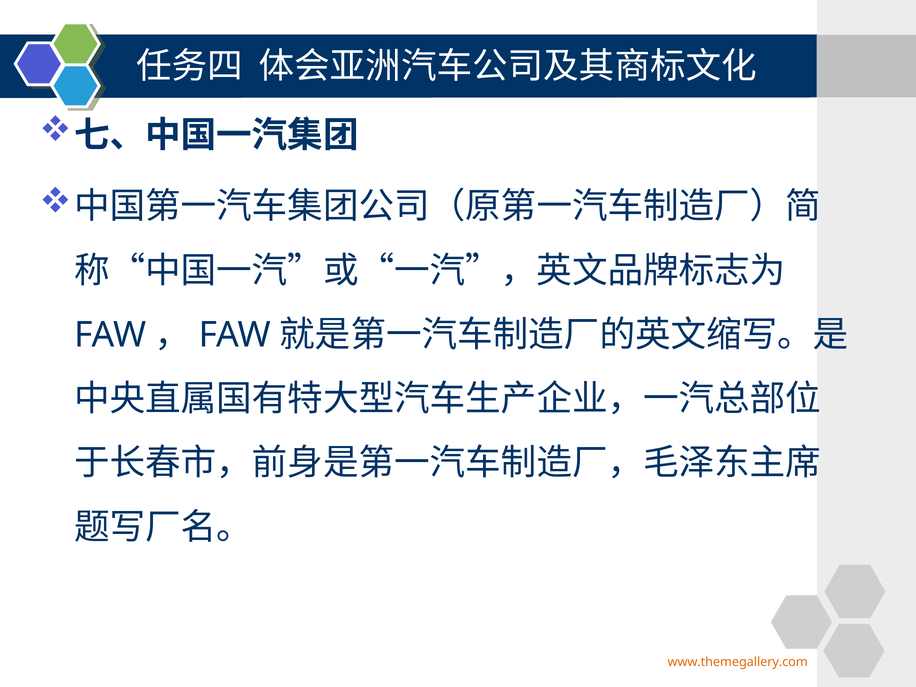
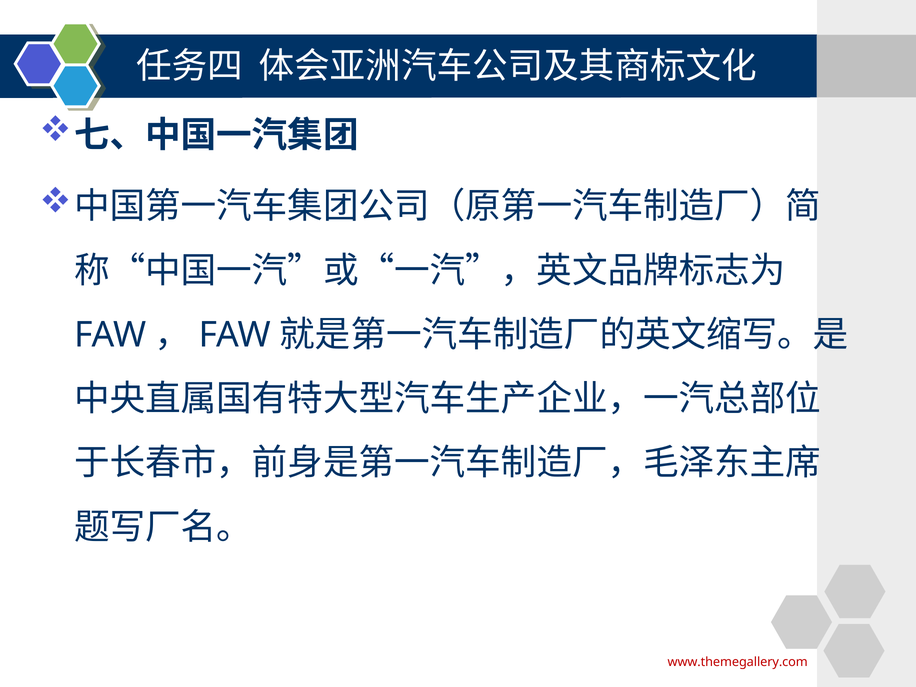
www.themegallery.com colour: orange -> red
